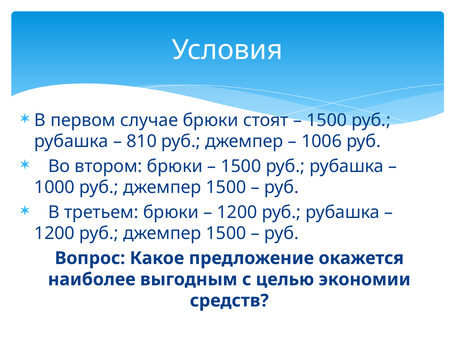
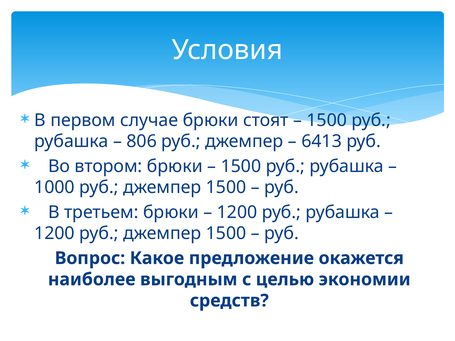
810: 810 -> 806
1006: 1006 -> 6413
